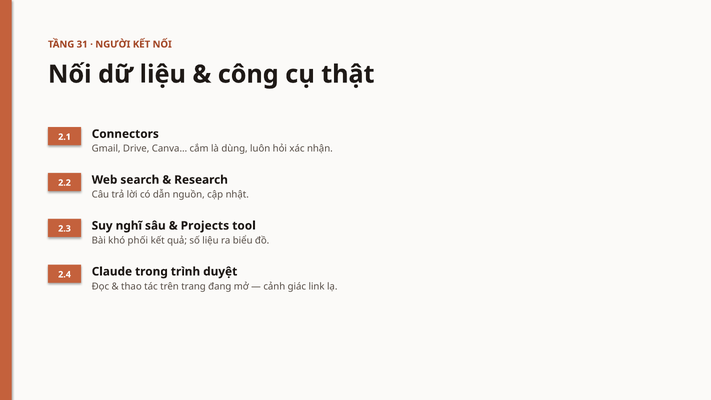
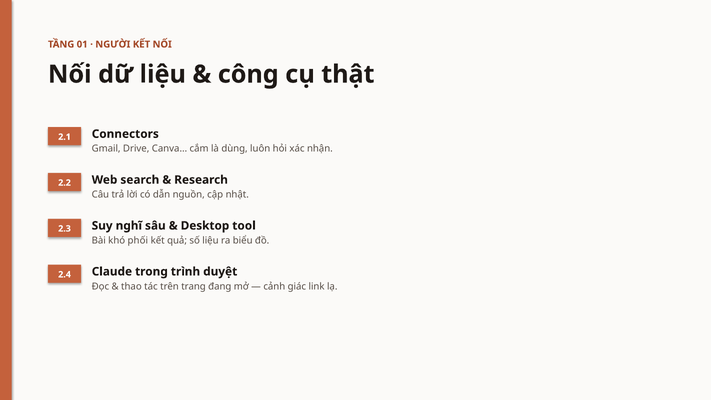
31: 31 -> 01
Projects: Projects -> Desktop
